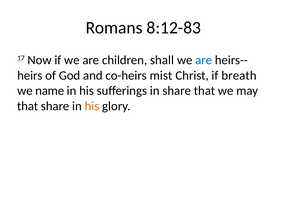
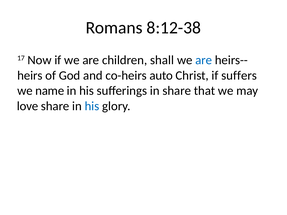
8:12-83: 8:12-83 -> 8:12-38
mist: mist -> auto
breath: breath -> suffers
that at (28, 106): that -> love
his at (92, 106) colour: orange -> blue
